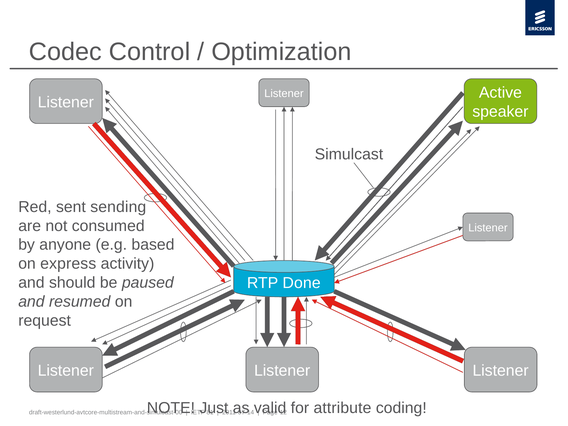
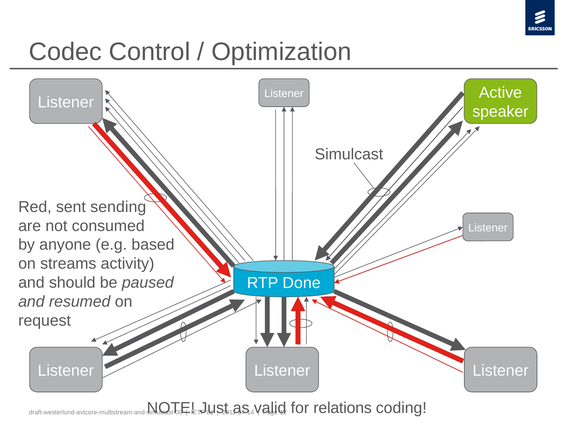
express: express -> streams
attribute: attribute -> relations
